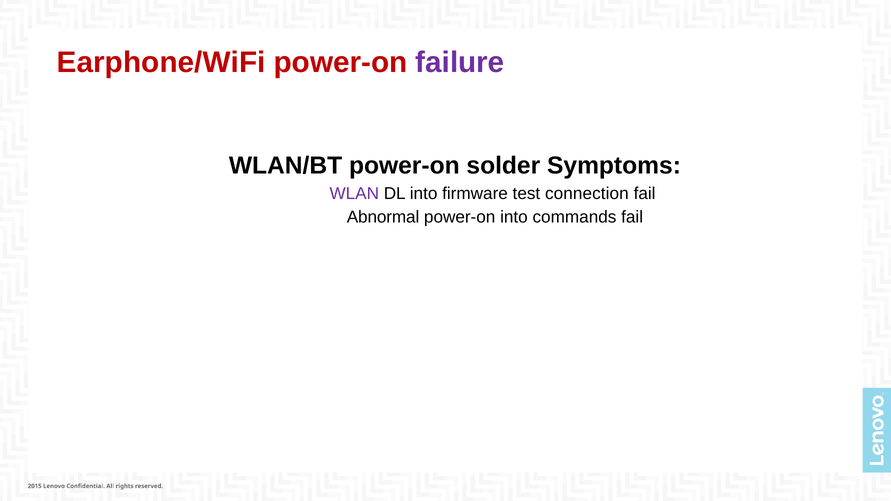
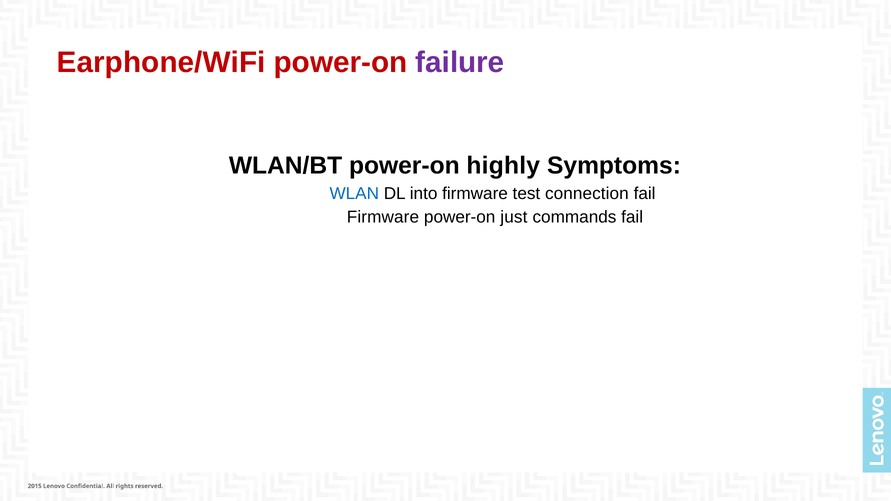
solder: solder -> highly
WLAN colour: purple -> blue
Abnormal at (383, 217): Abnormal -> Firmware
power-on into: into -> just
